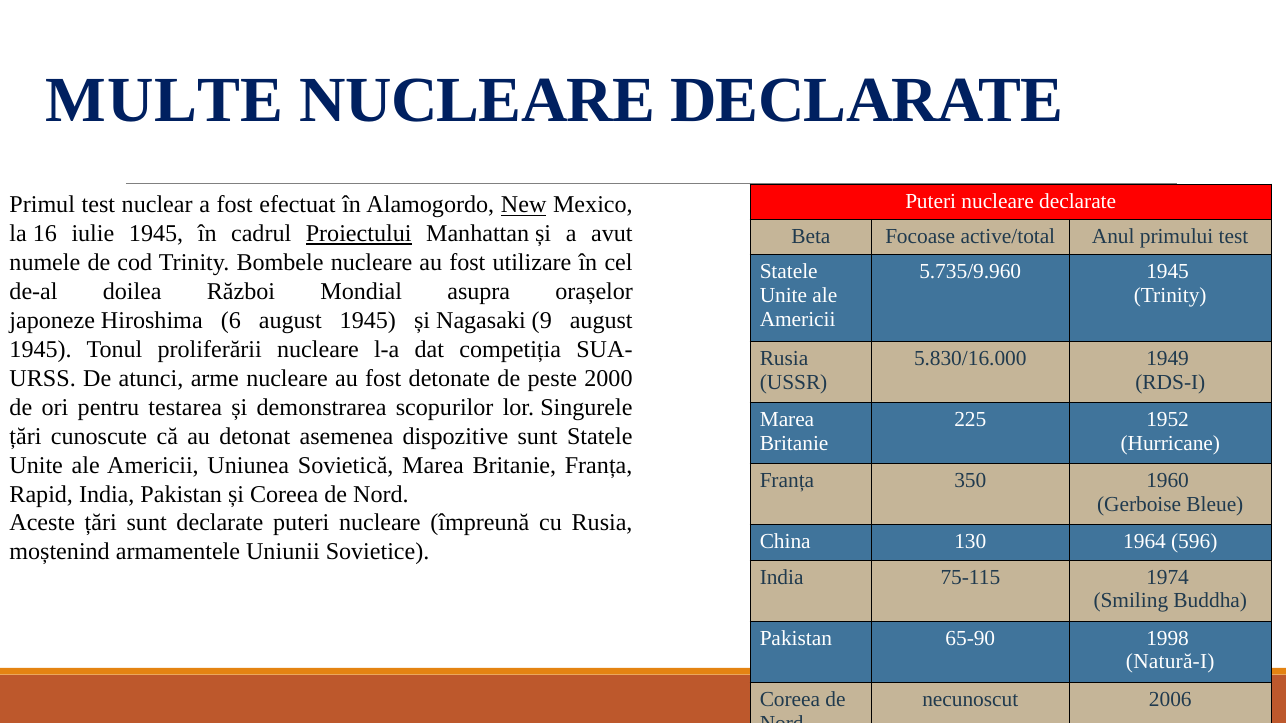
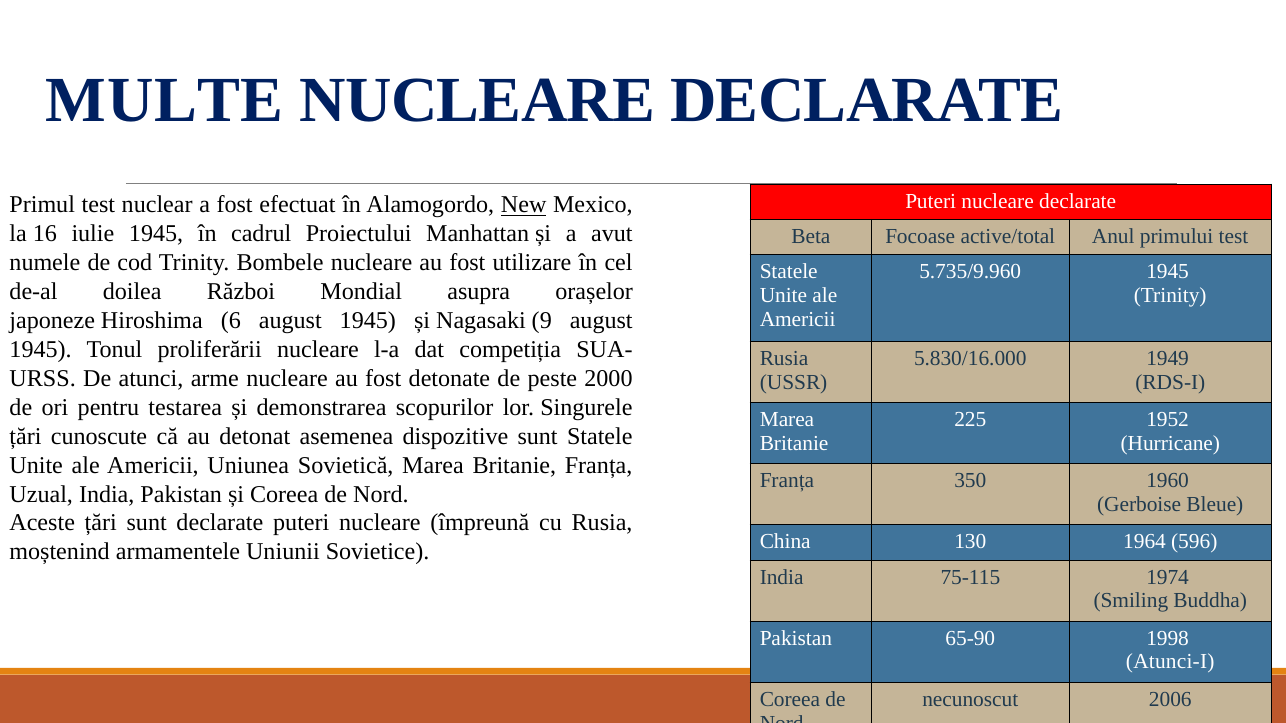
Proiectului underline: present -> none
Rapid: Rapid -> Uzual
Natură-I: Natură-I -> Atunci-I
